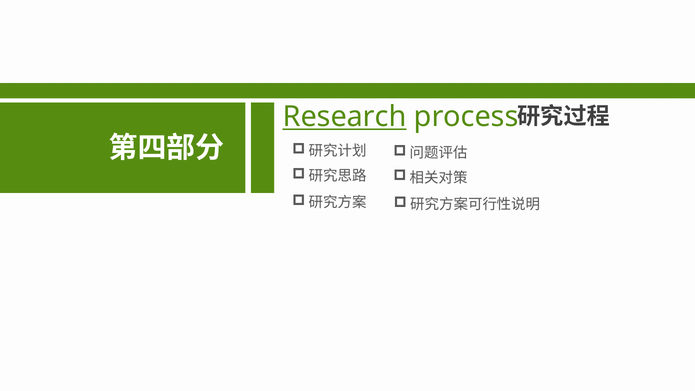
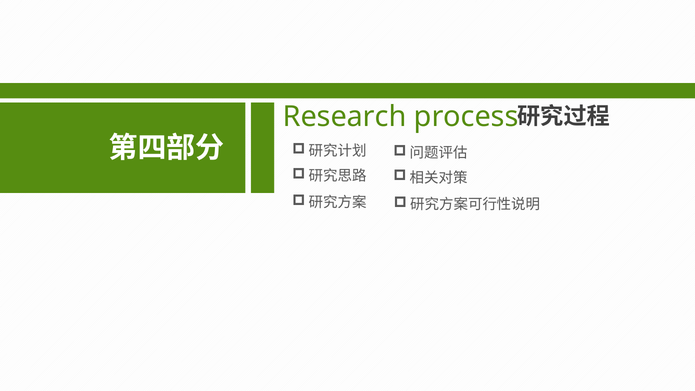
Research underline: present -> none
